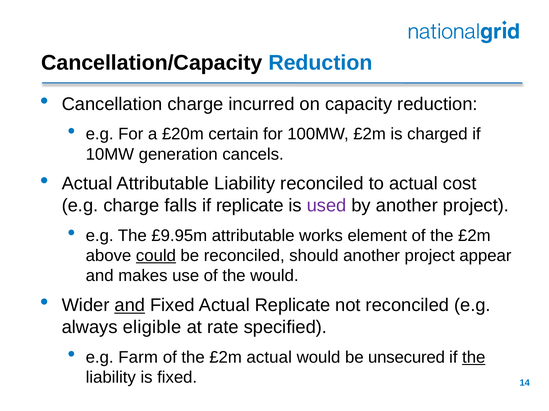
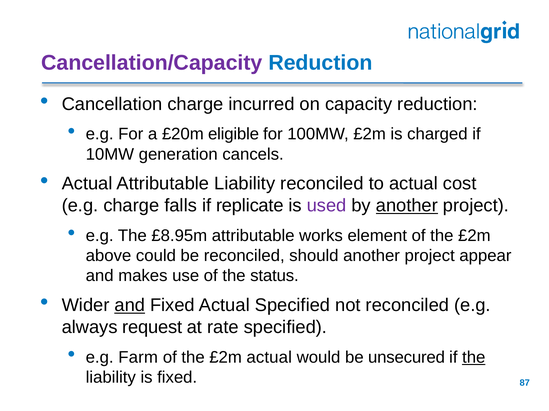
Cancellation/Capacity colour: black -> purple
certain: certain -> eligible
another at (407, 206) underline: none -> present
£9.95m: £9.95m -> £8.95m
could underline: present -> none
the would: would -> status
Actual Replicate: Replicate -> Specified
eligible: eligible -> request
14: 14 -> 87
